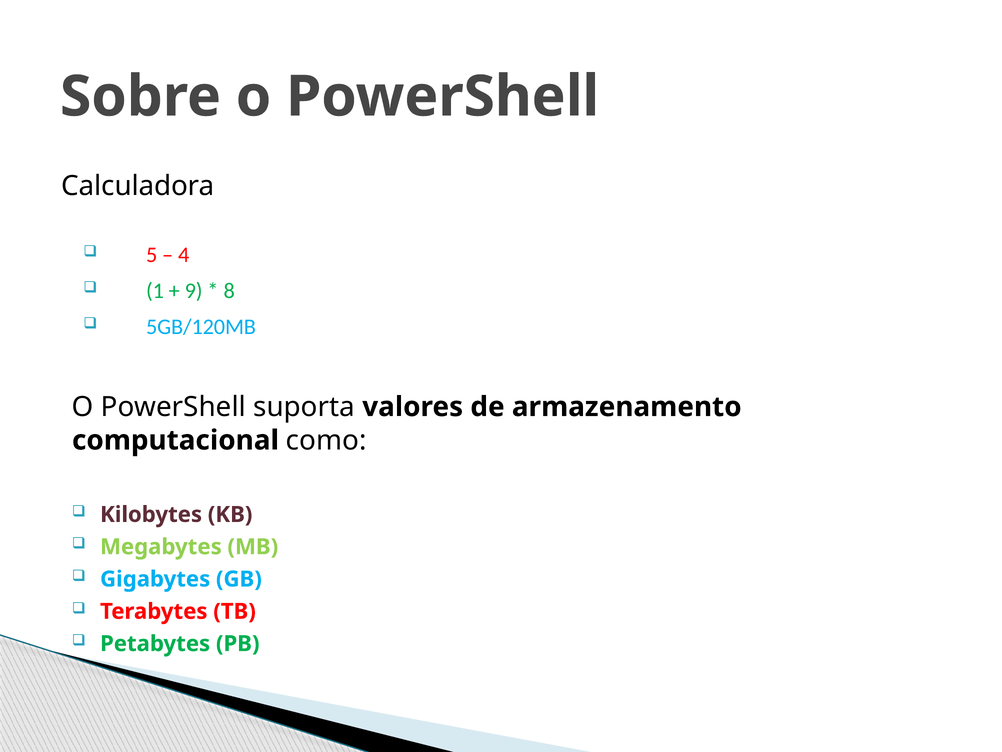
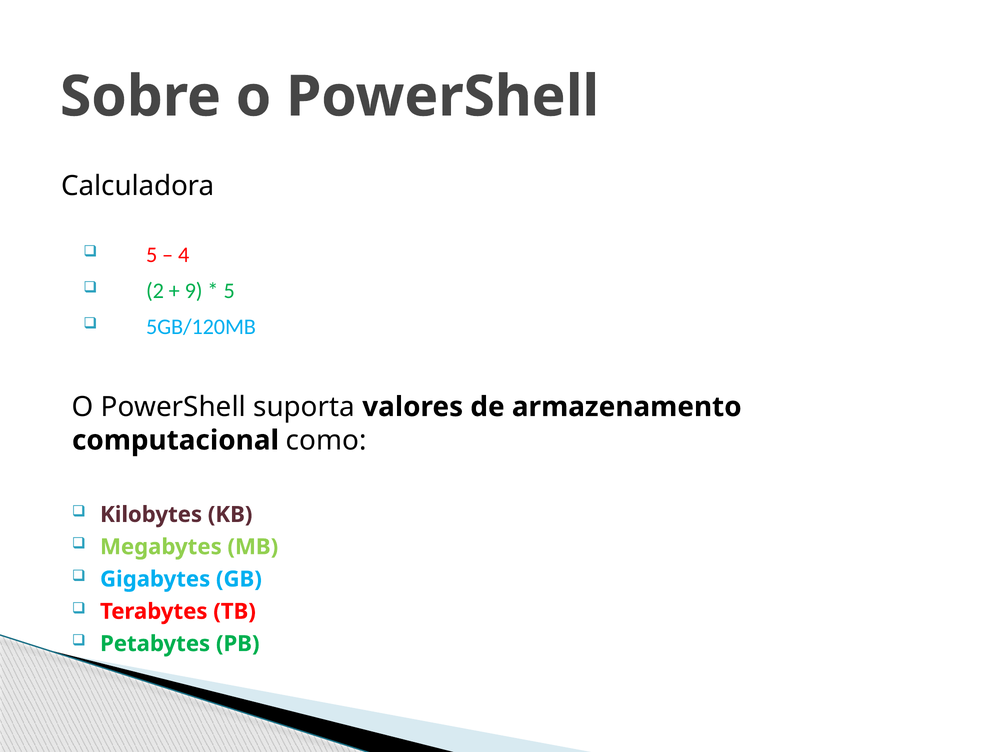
1: 1 -> 2
8 at (229, 291): 8 -> 5
